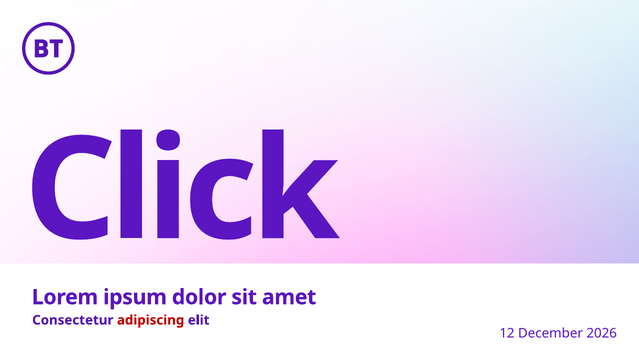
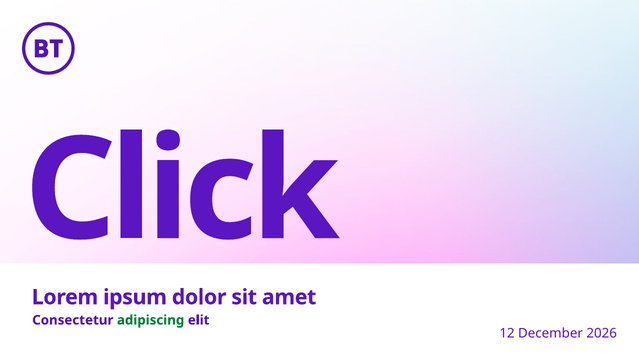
adipiscing colour: red -> green
